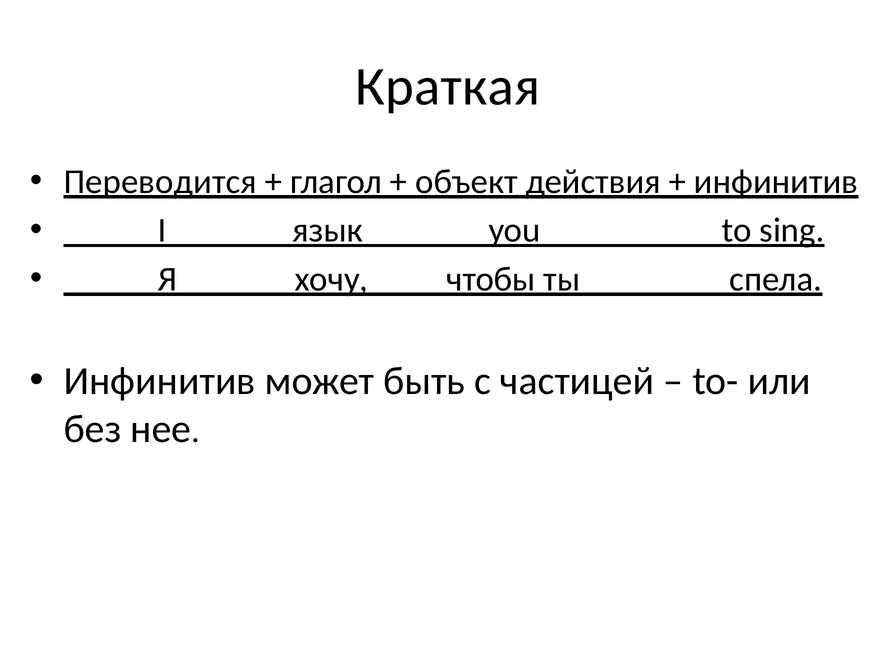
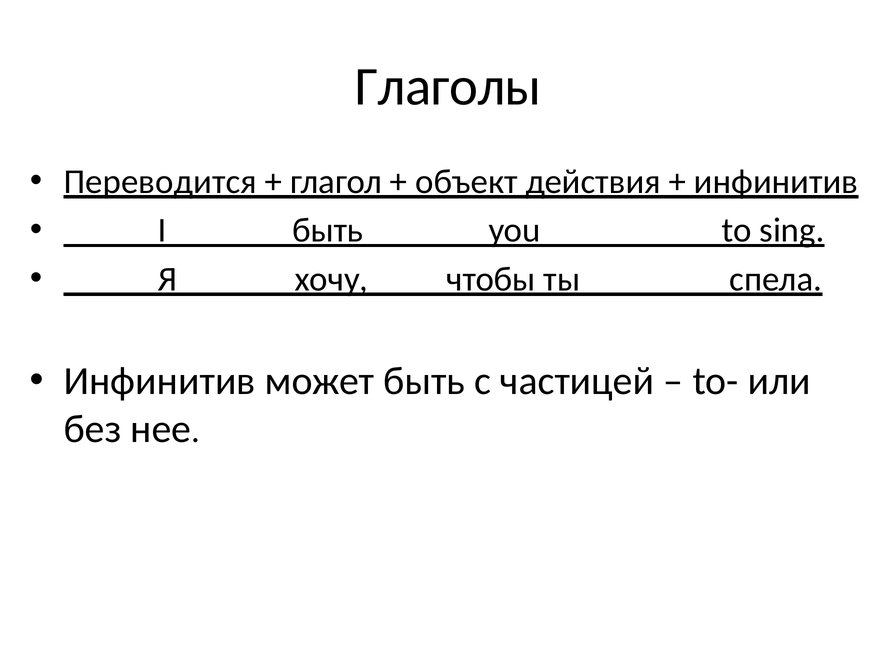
Краткая: Краткая -> Глаголы
I язык: язык -> быть
